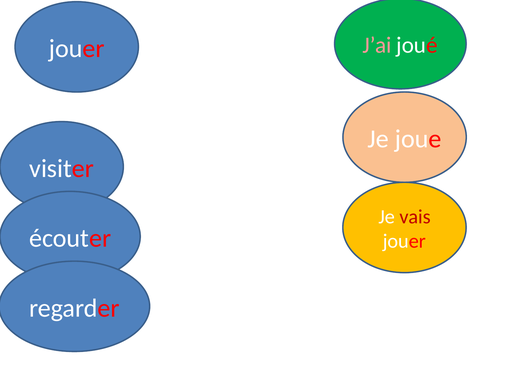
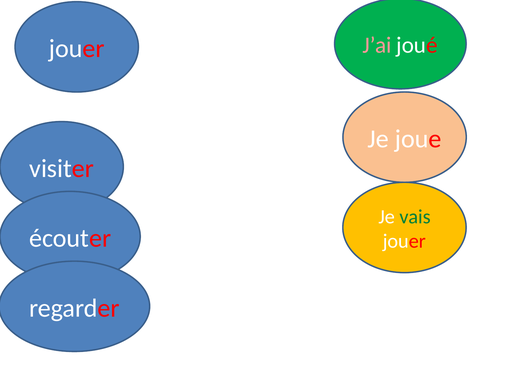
vais colour: red -> green
